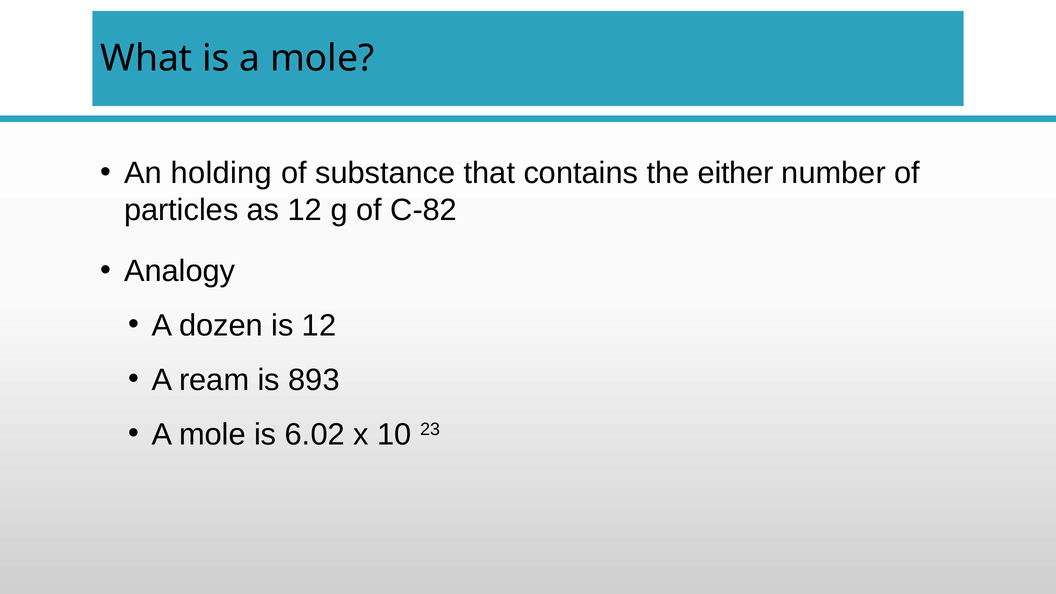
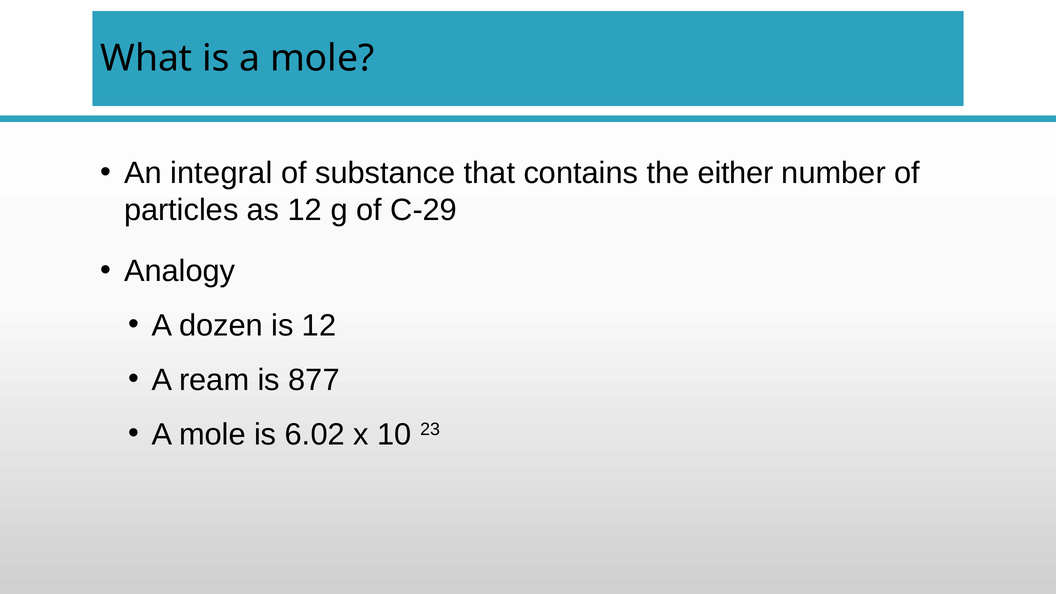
holding: holding -> integral
C-82: C-82 -> C-29
893: 893 -> 877
